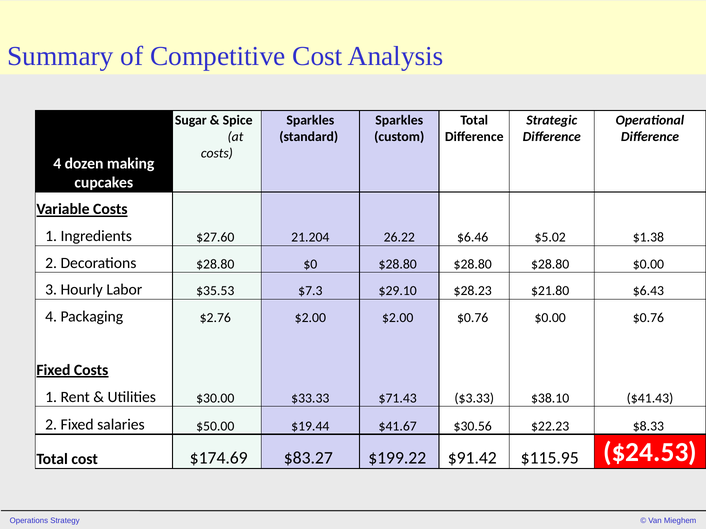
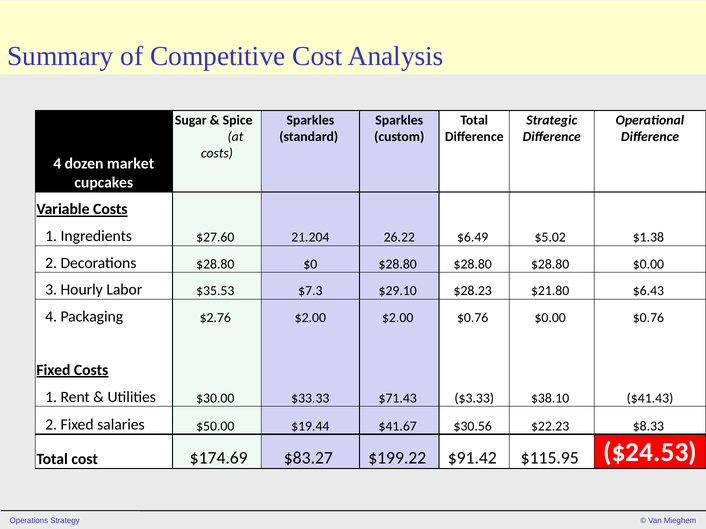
making: making -> market
$6.46: $6.46 -> $6.49
